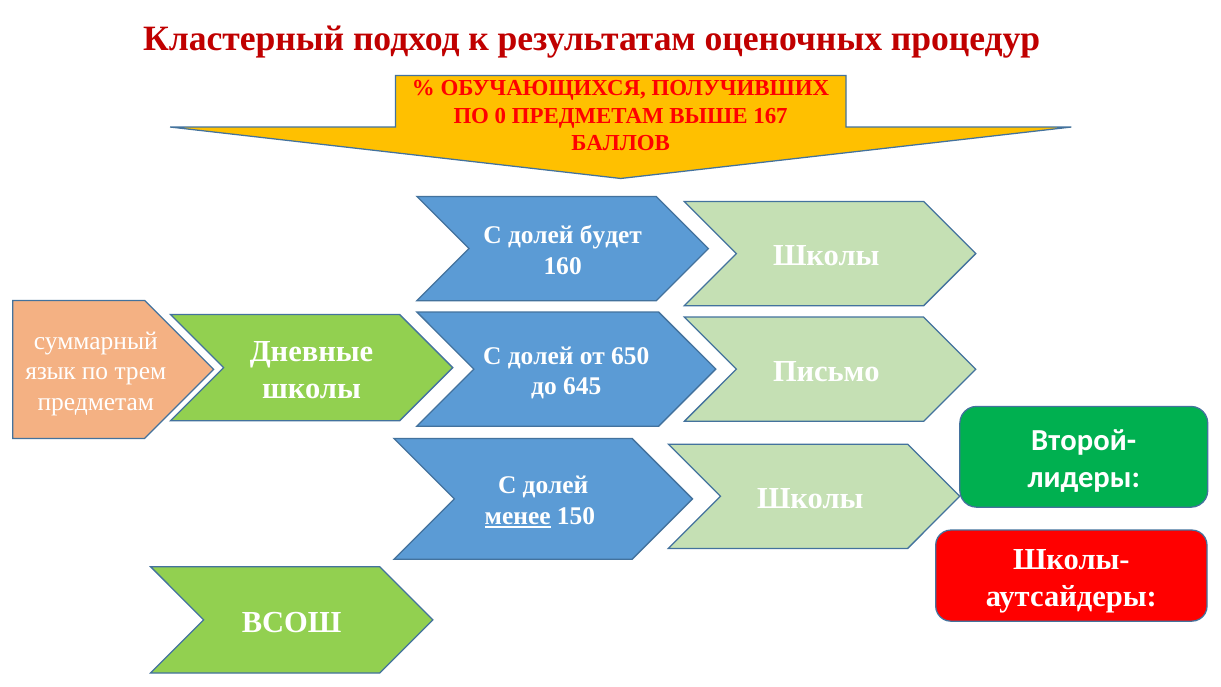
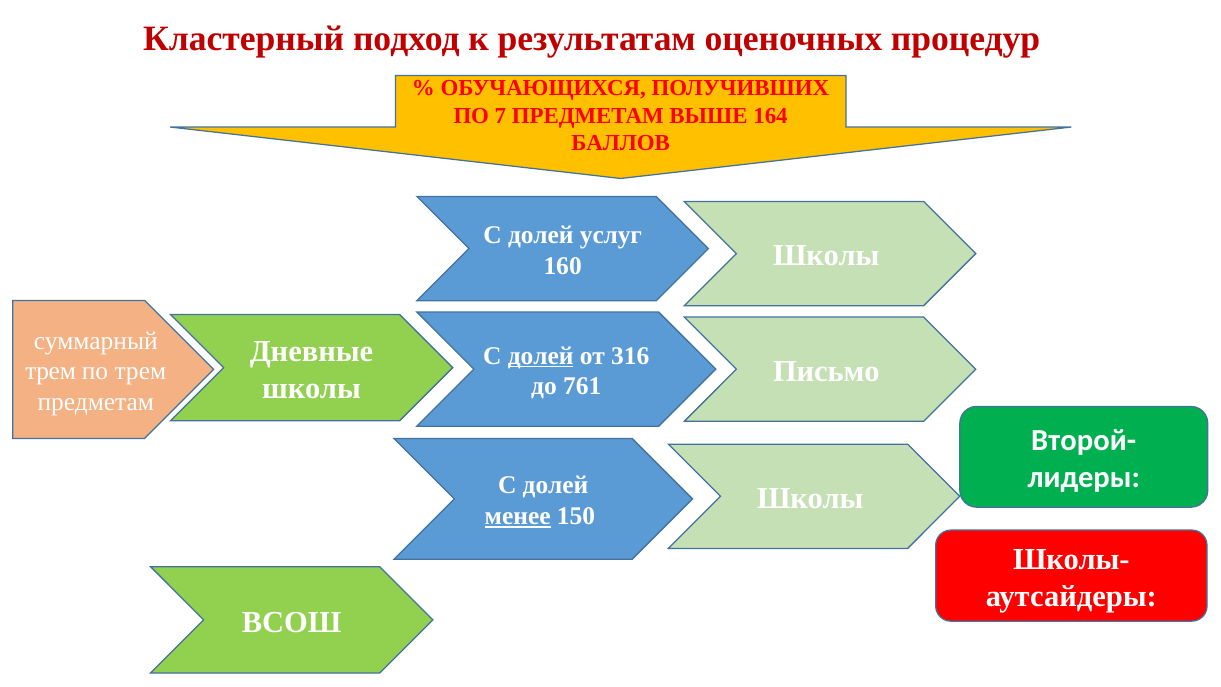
0: 0 -> 7
167: 167 -> 164
будет: будет -> услуг
долей at (541, 356) underline: none -> present
650: 650 -> 316
язык at (51, 371): язык -> трем
645: 645 -> 761
